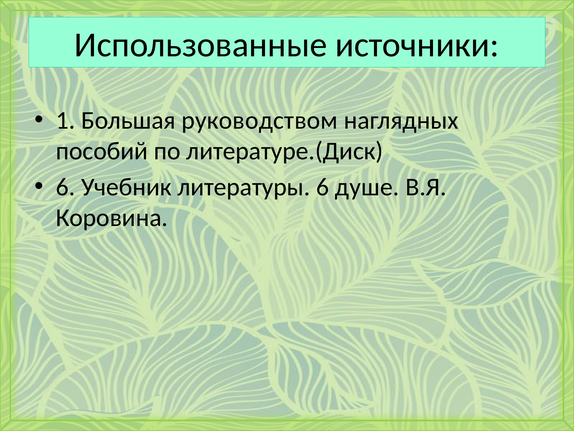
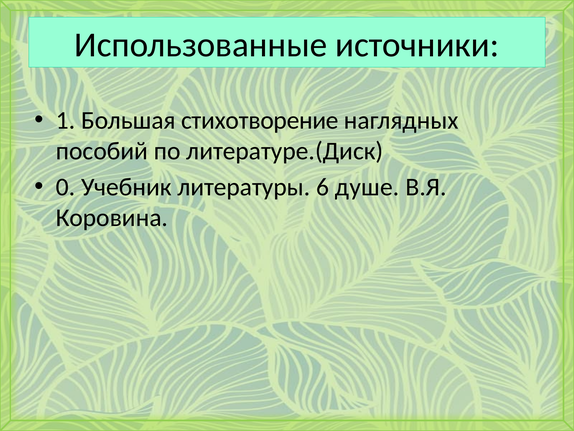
руководством: руководством -> стихотворение
6 at (66, 187): 6 -> 0
